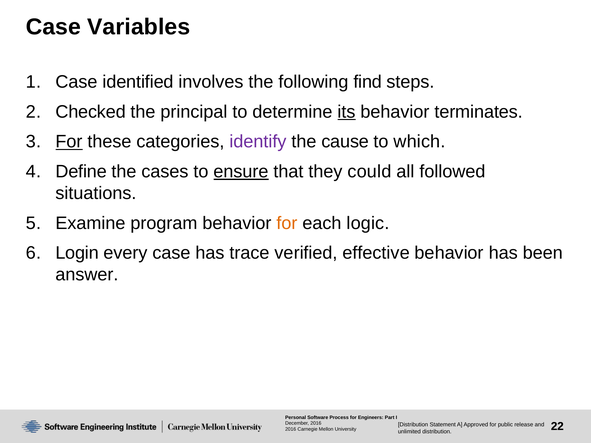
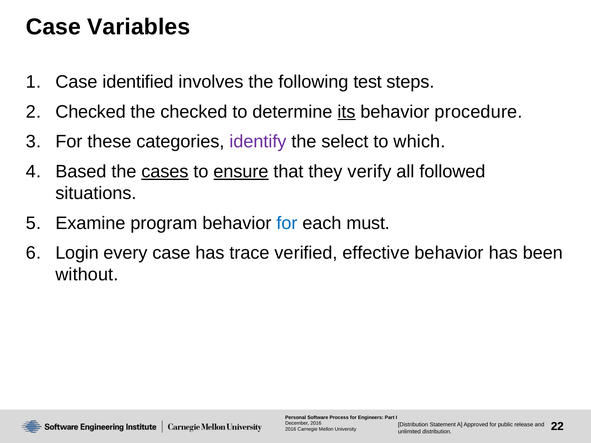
find: find -> test
the principal: principal -> checked
terminates: terminates -> procedure
For at (69, 142) underline: present -> none
cause: cause -> select
Define: Define -> Based
cases underline: none -> present
could: could -> verify
for at (287, 223) colour: orange -> blue
logic: logic -> must
answer: answer -> without
